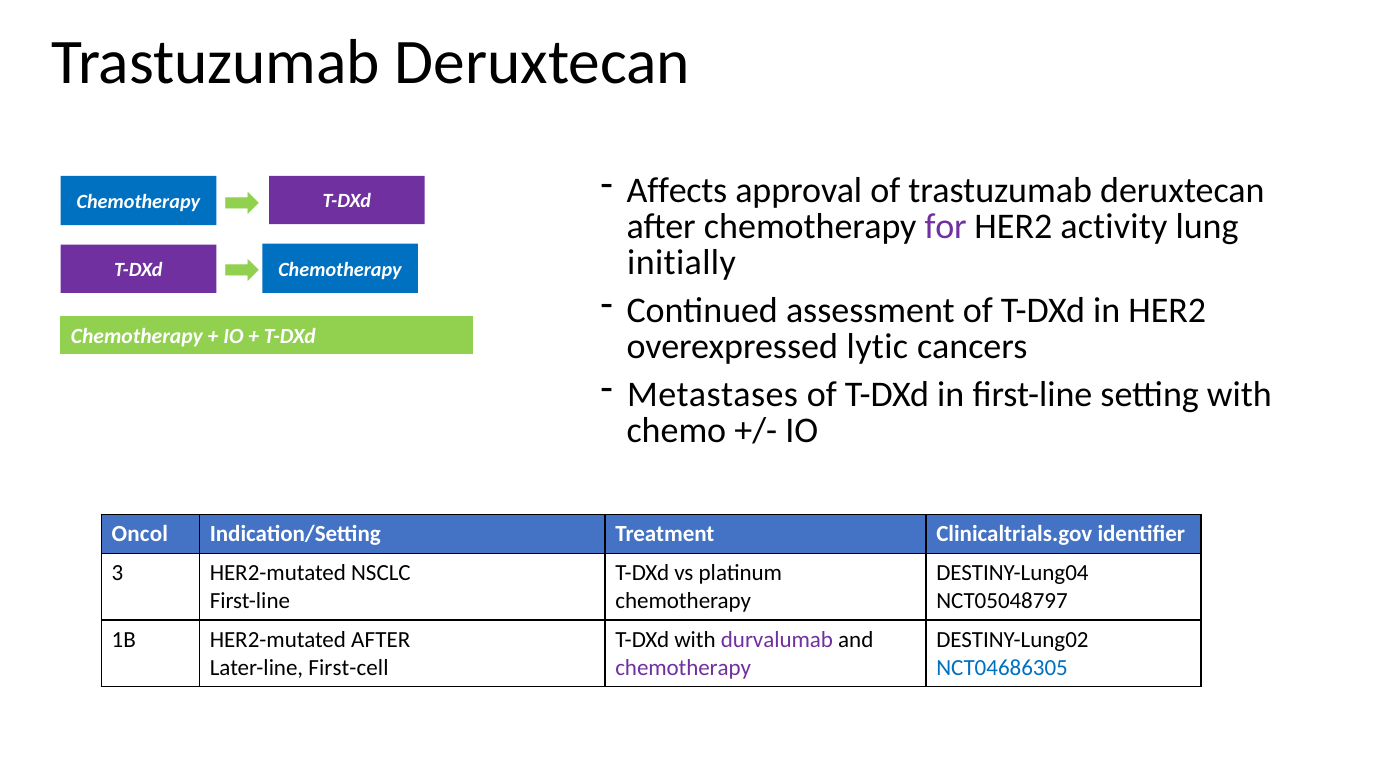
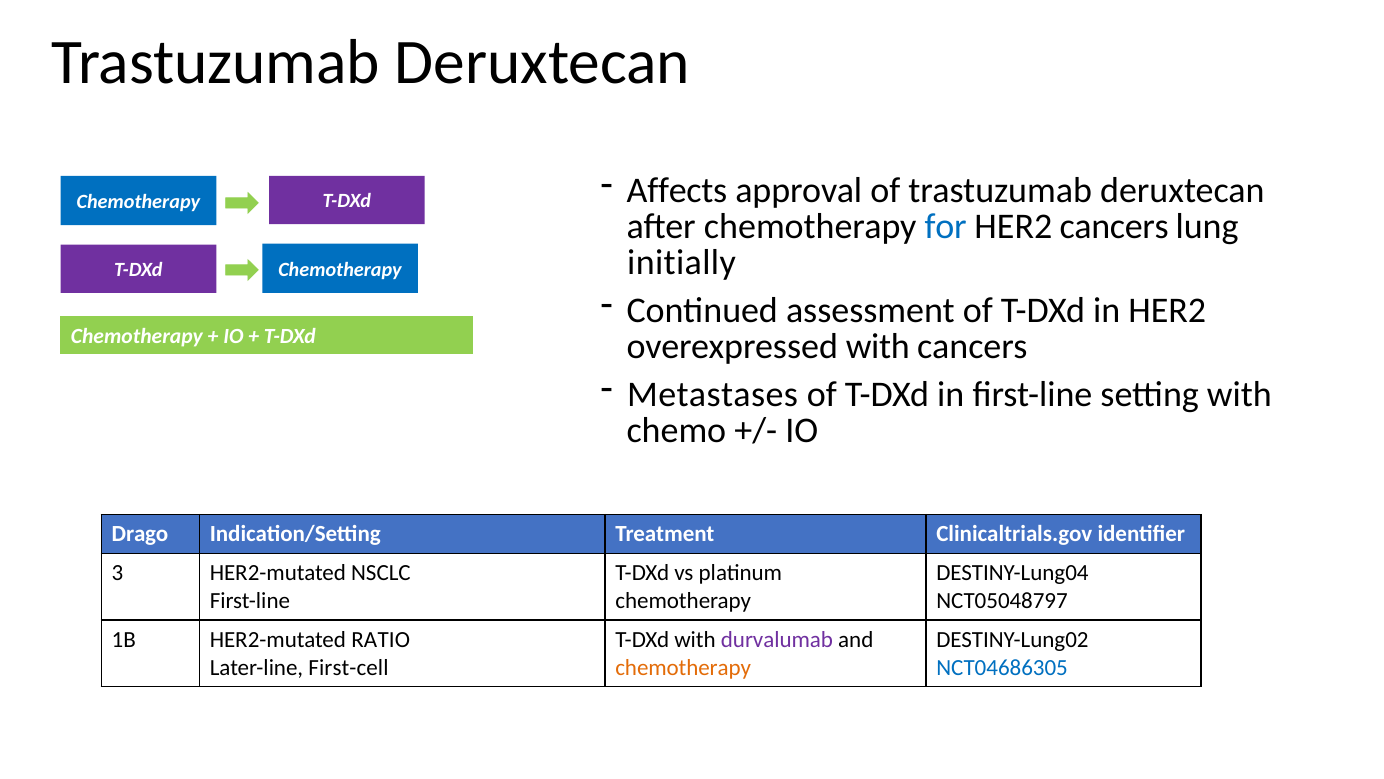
for colour: purple -> blue
HER2 activity: activity -> cancers
overexpressed lytic: lytic -> with
Oncol: Oncol -> Drago
HER2-mutated AFTER: AFTER -> RATIO
chemotherapy at (683, 667) colour: purple -> orange
